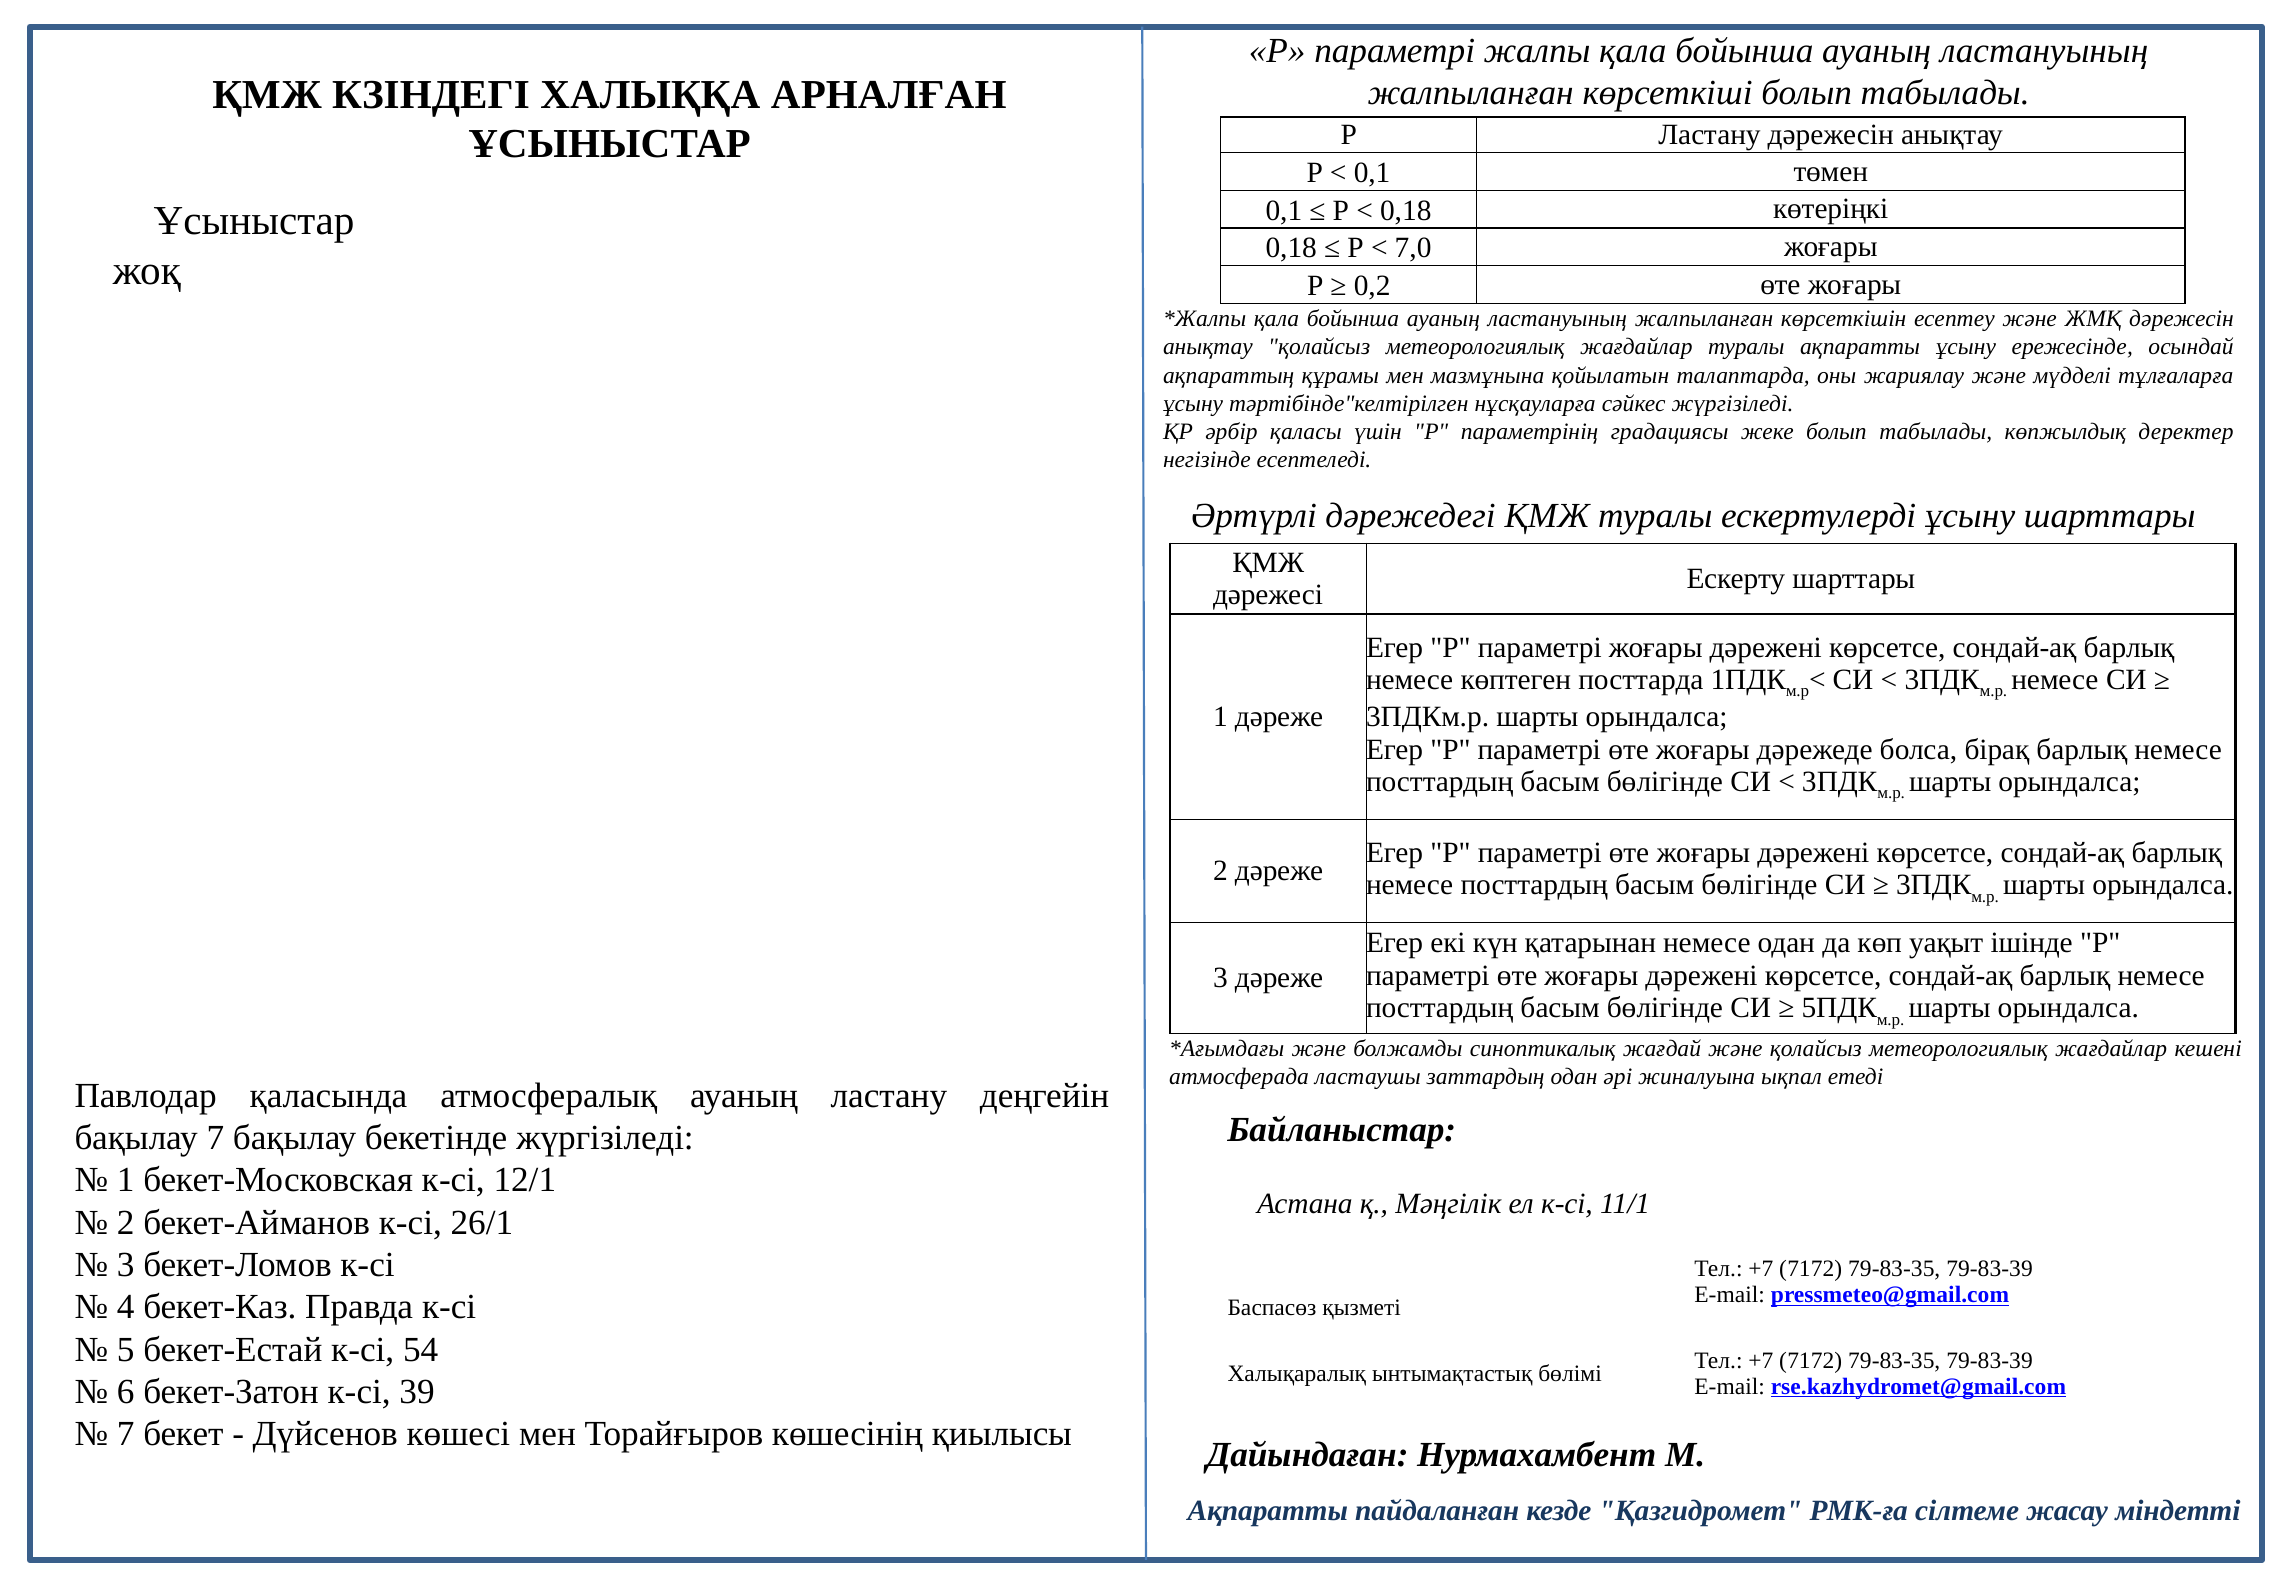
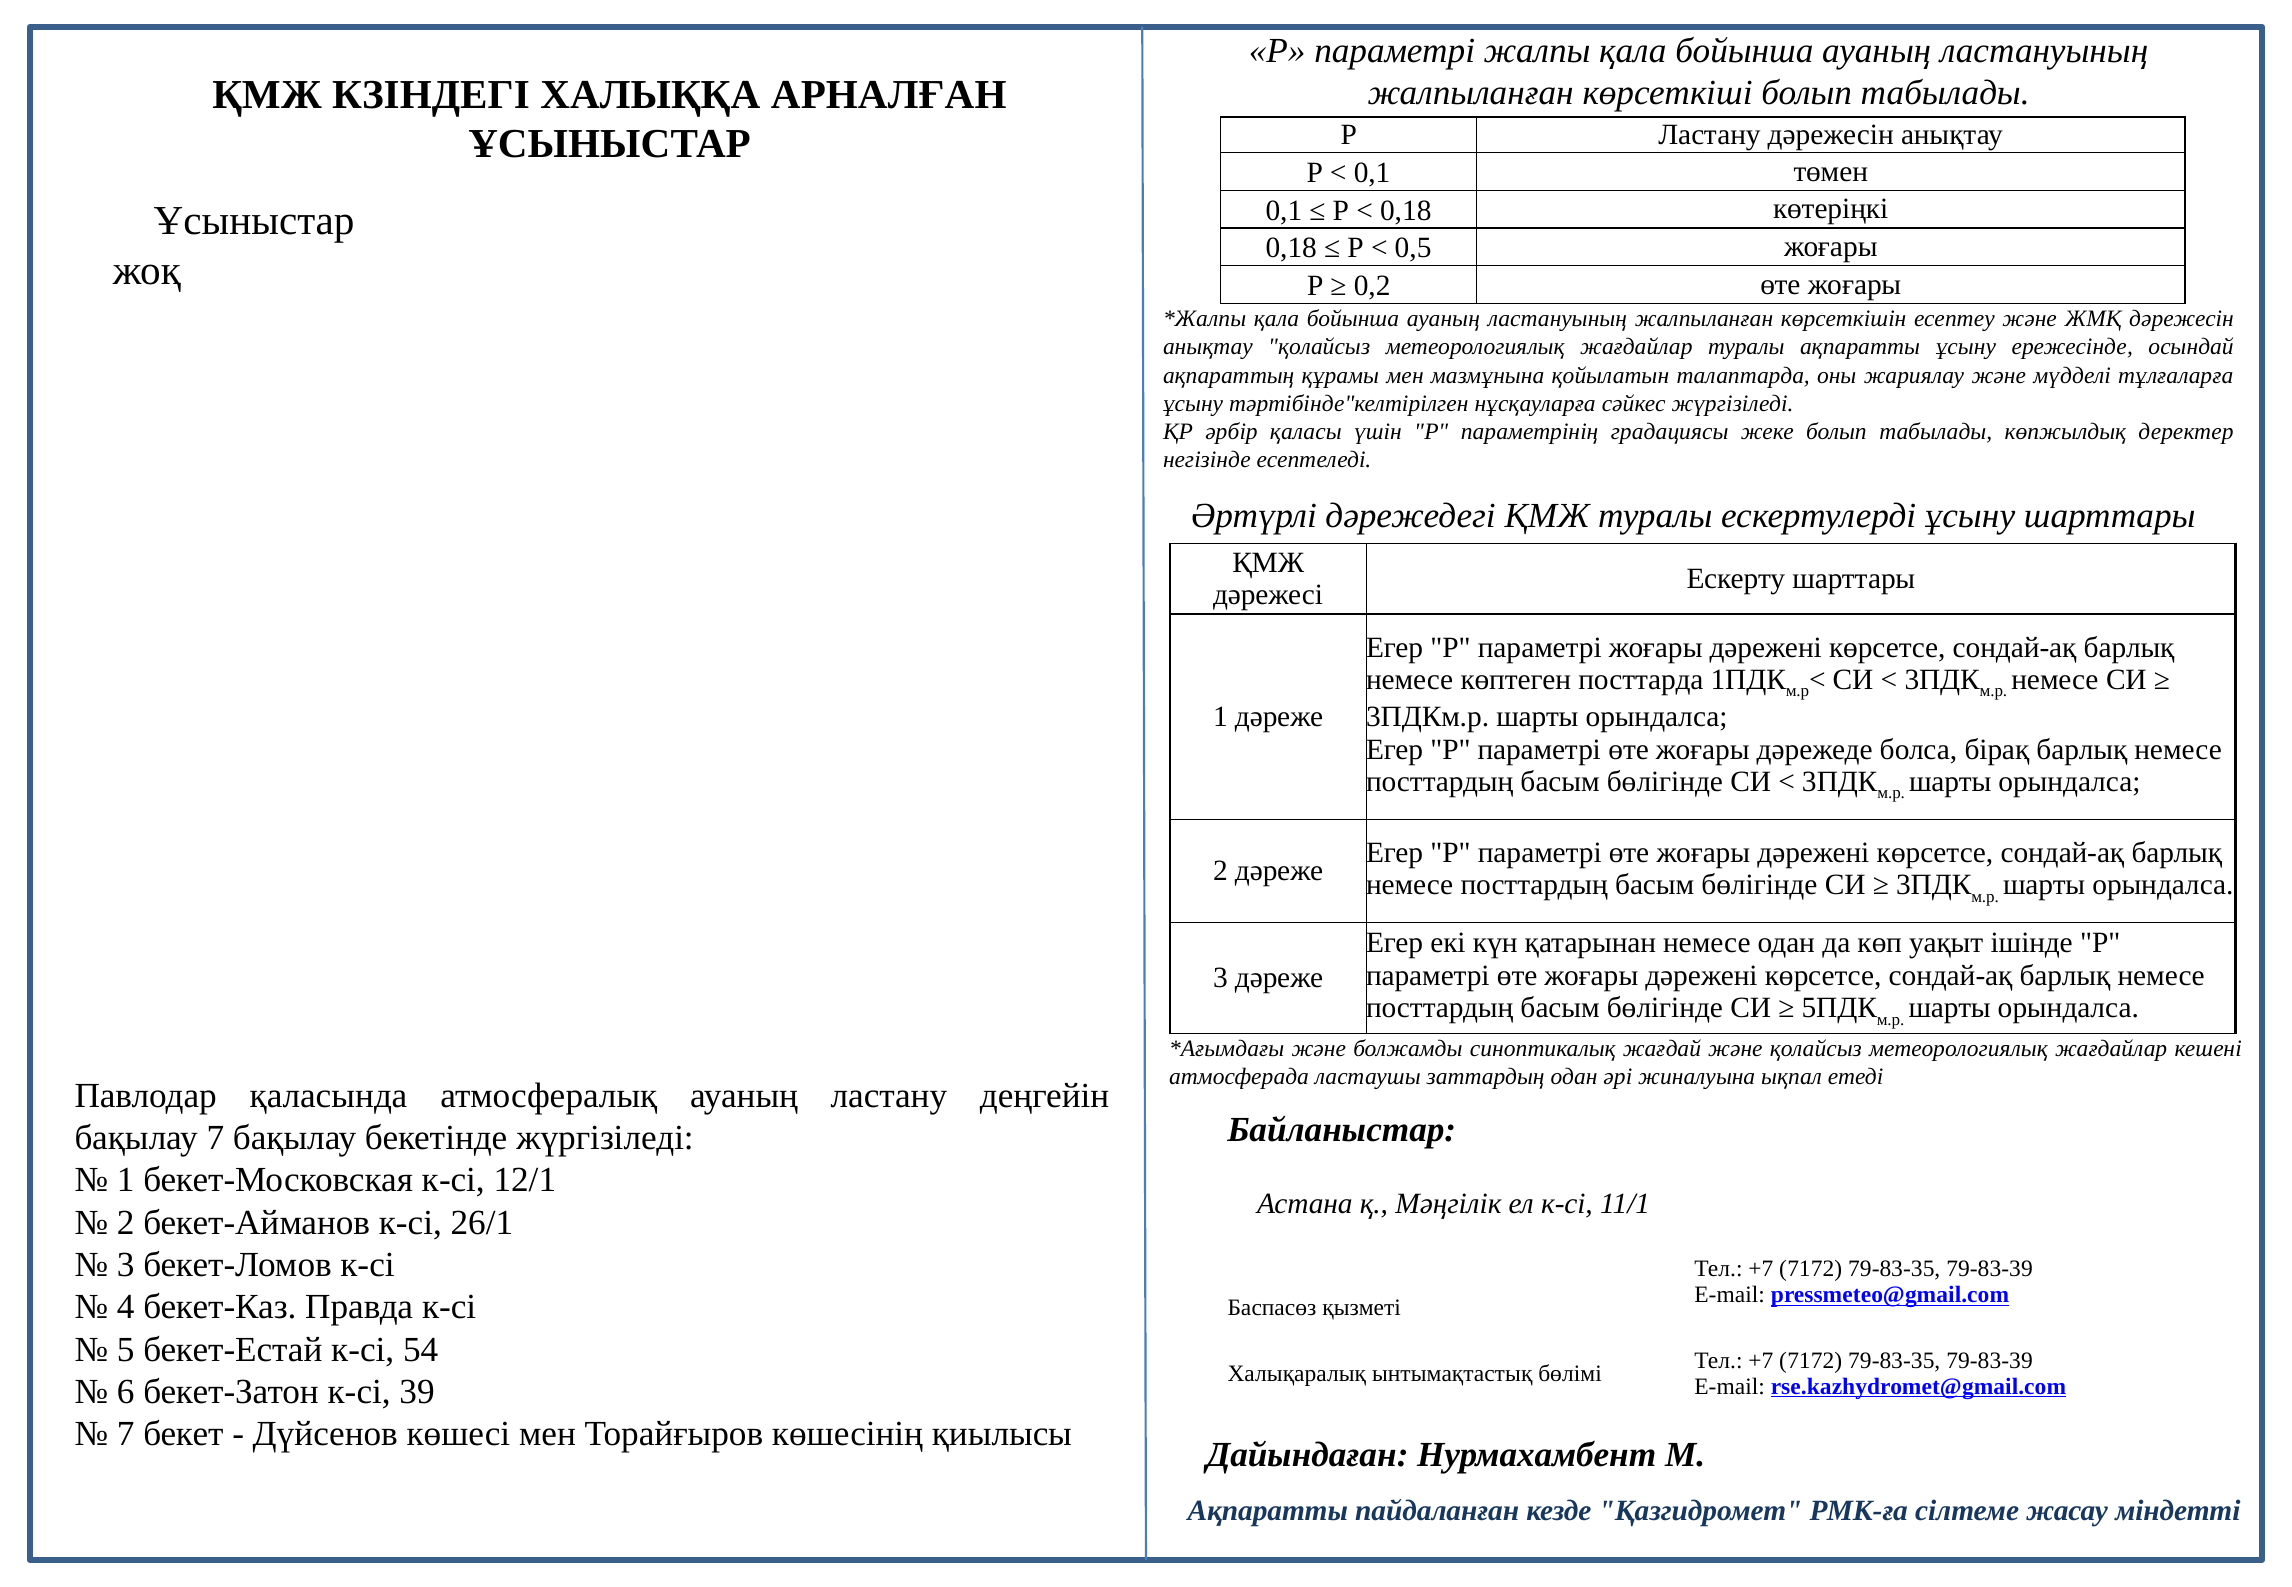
7,0: 7,0 -> 0,5
